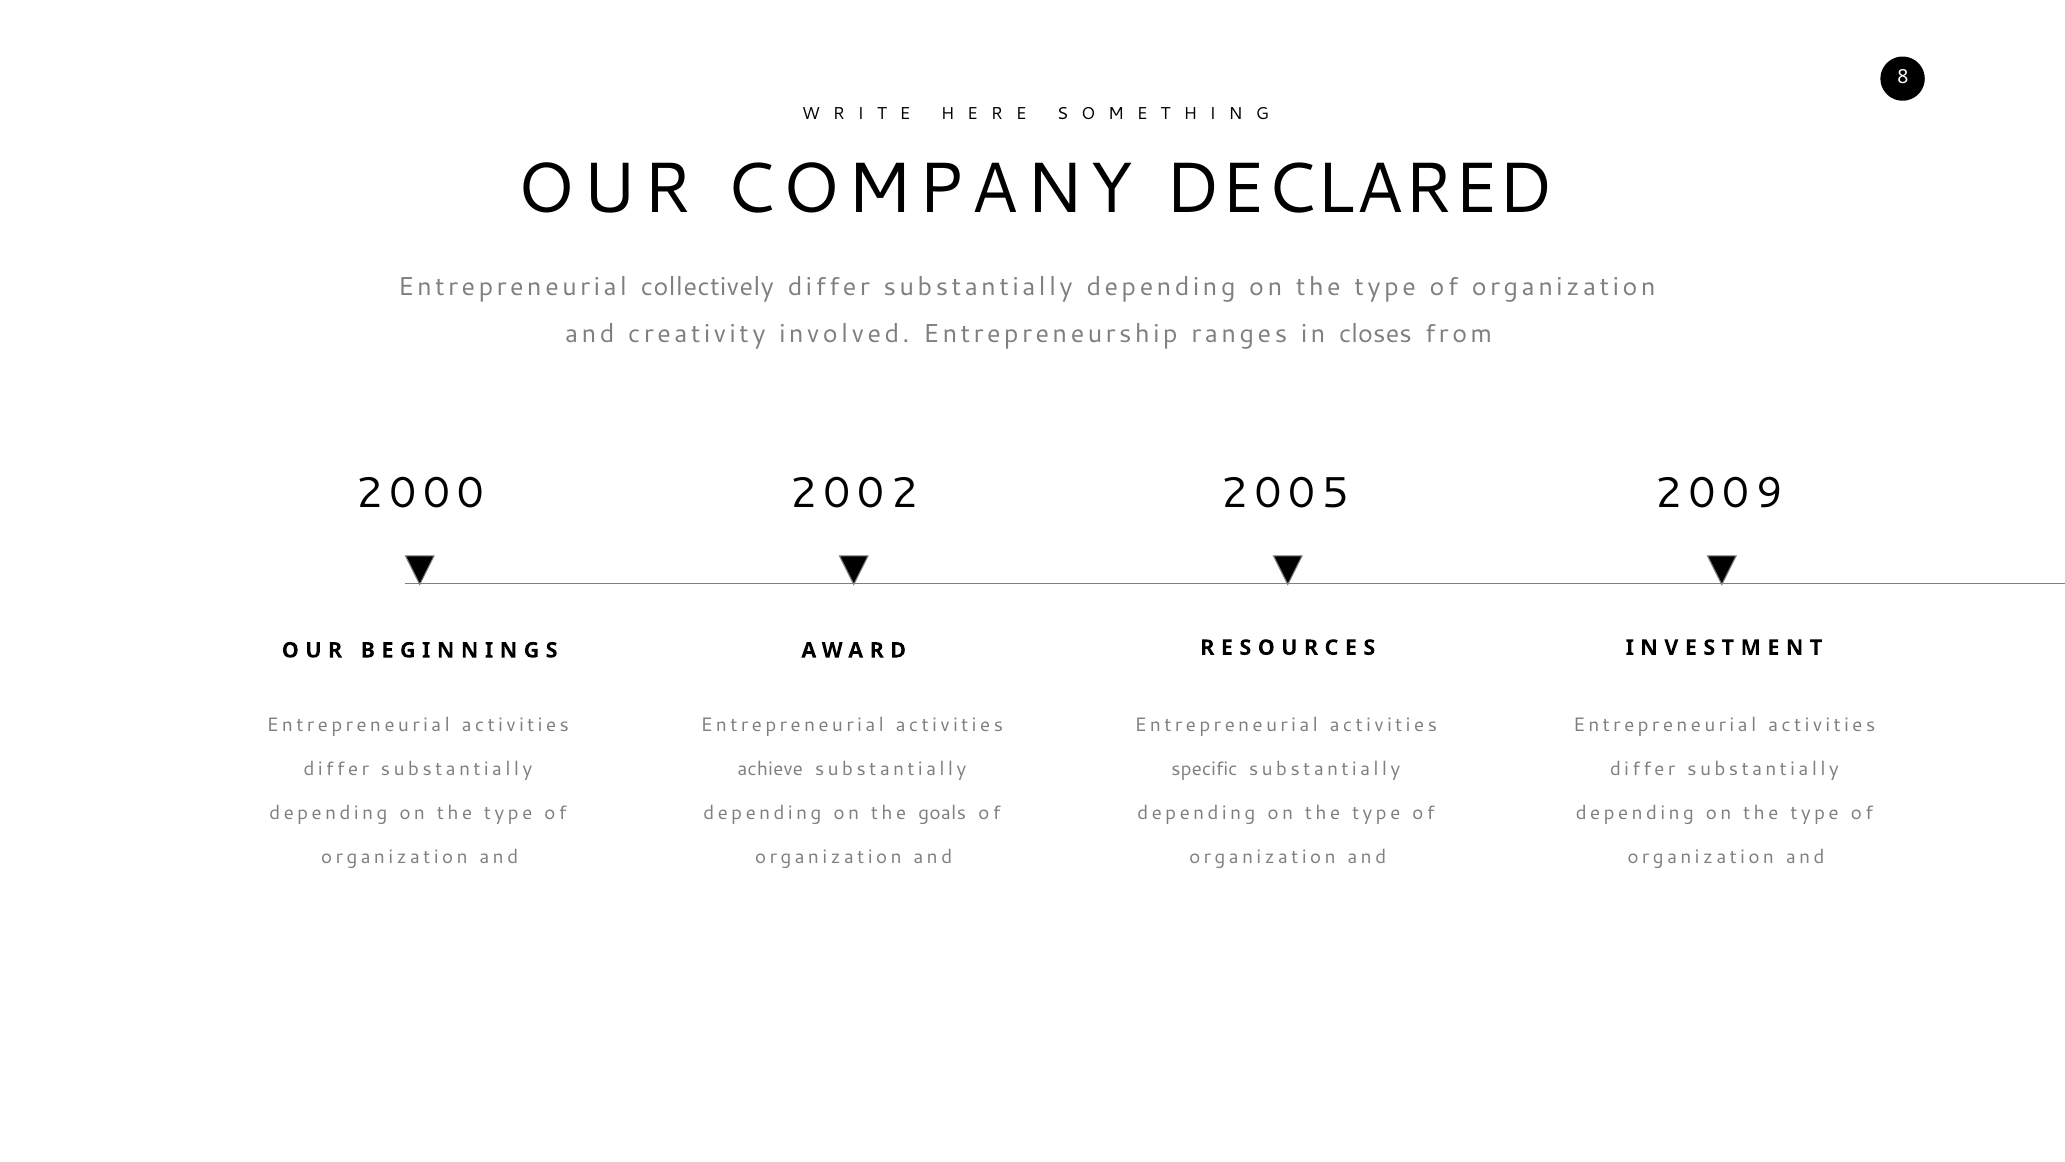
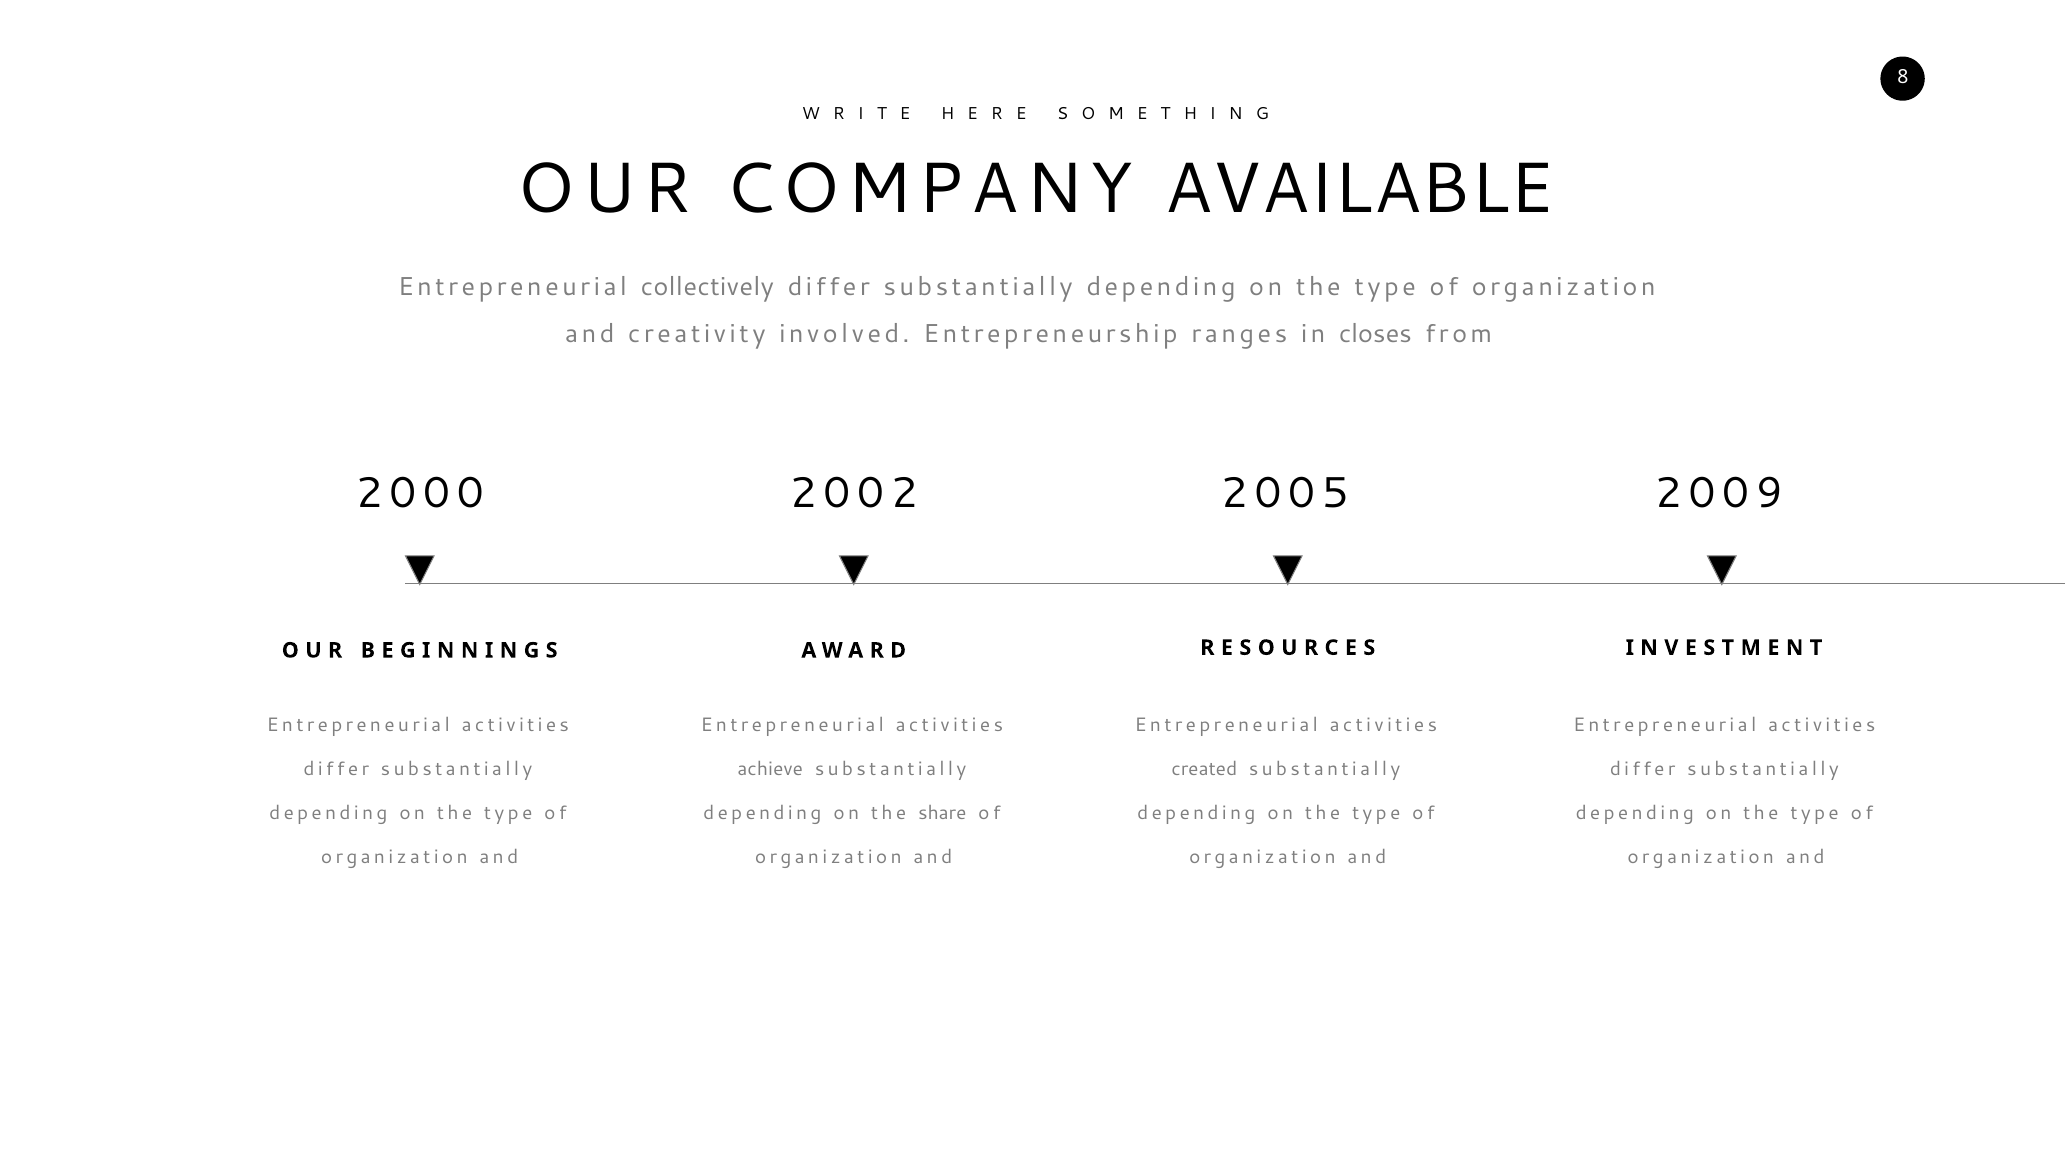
DECLARED: DECLARED -> AVAILABLE
specific: specific -> created
goals: goals -> share
